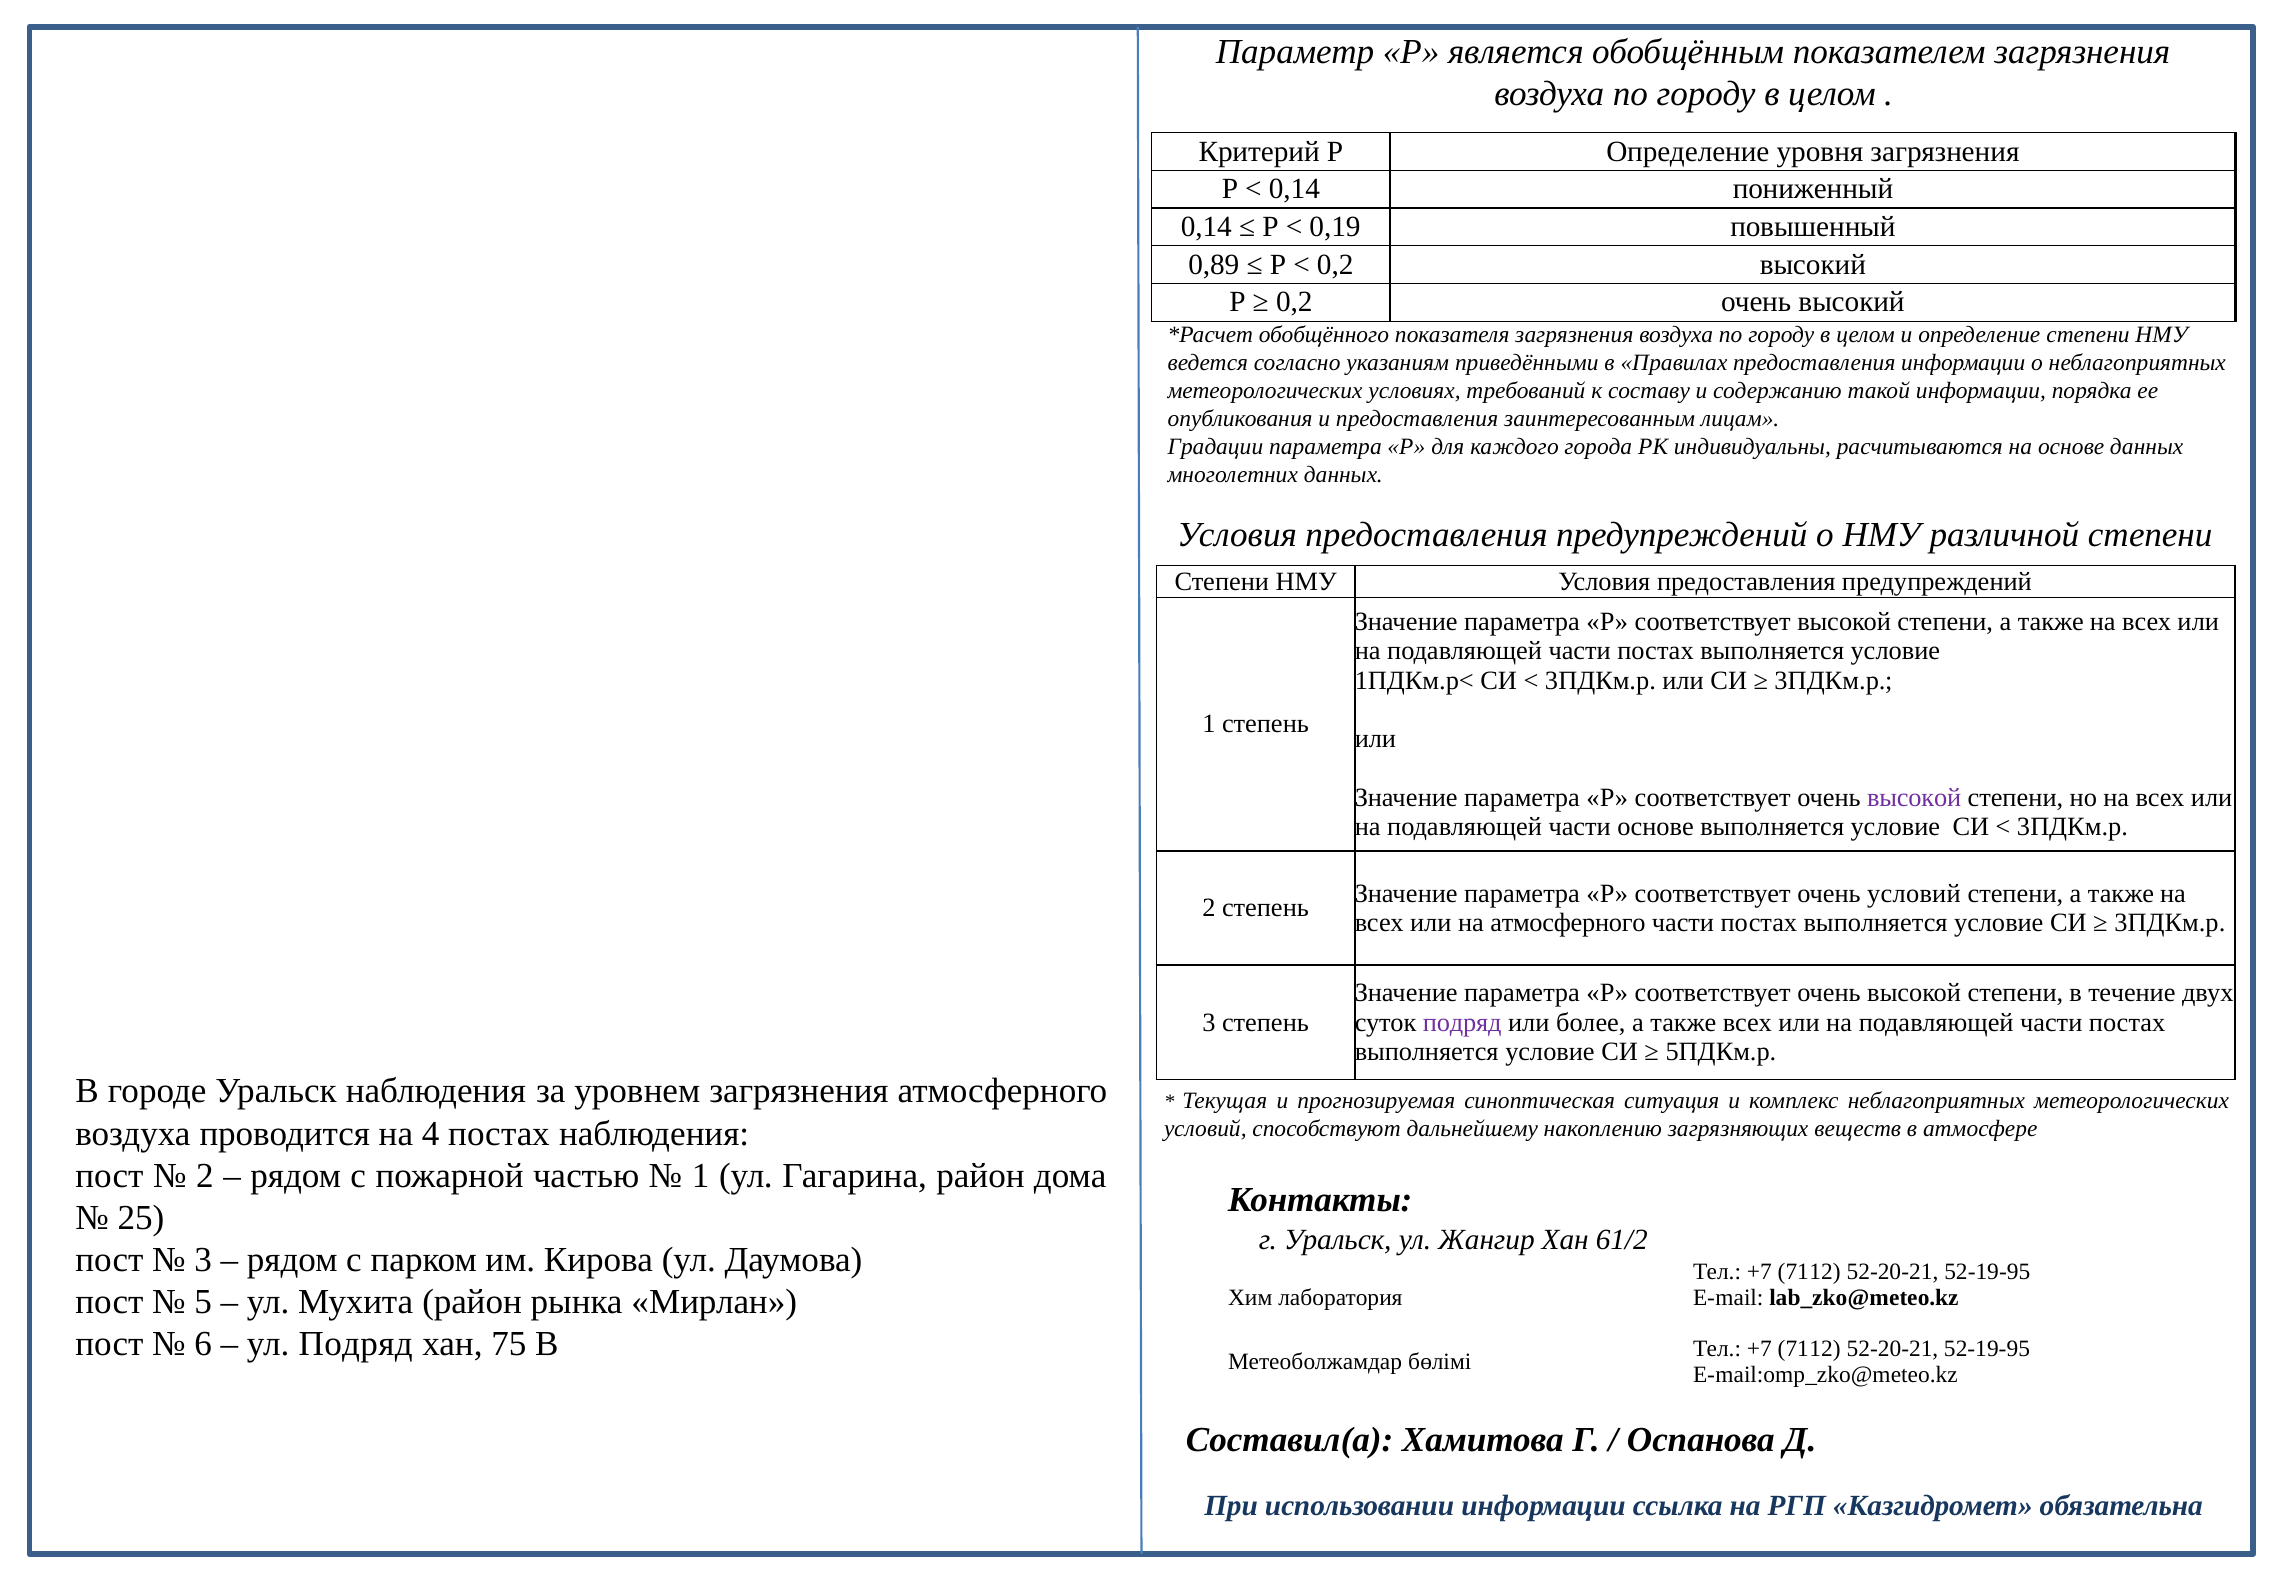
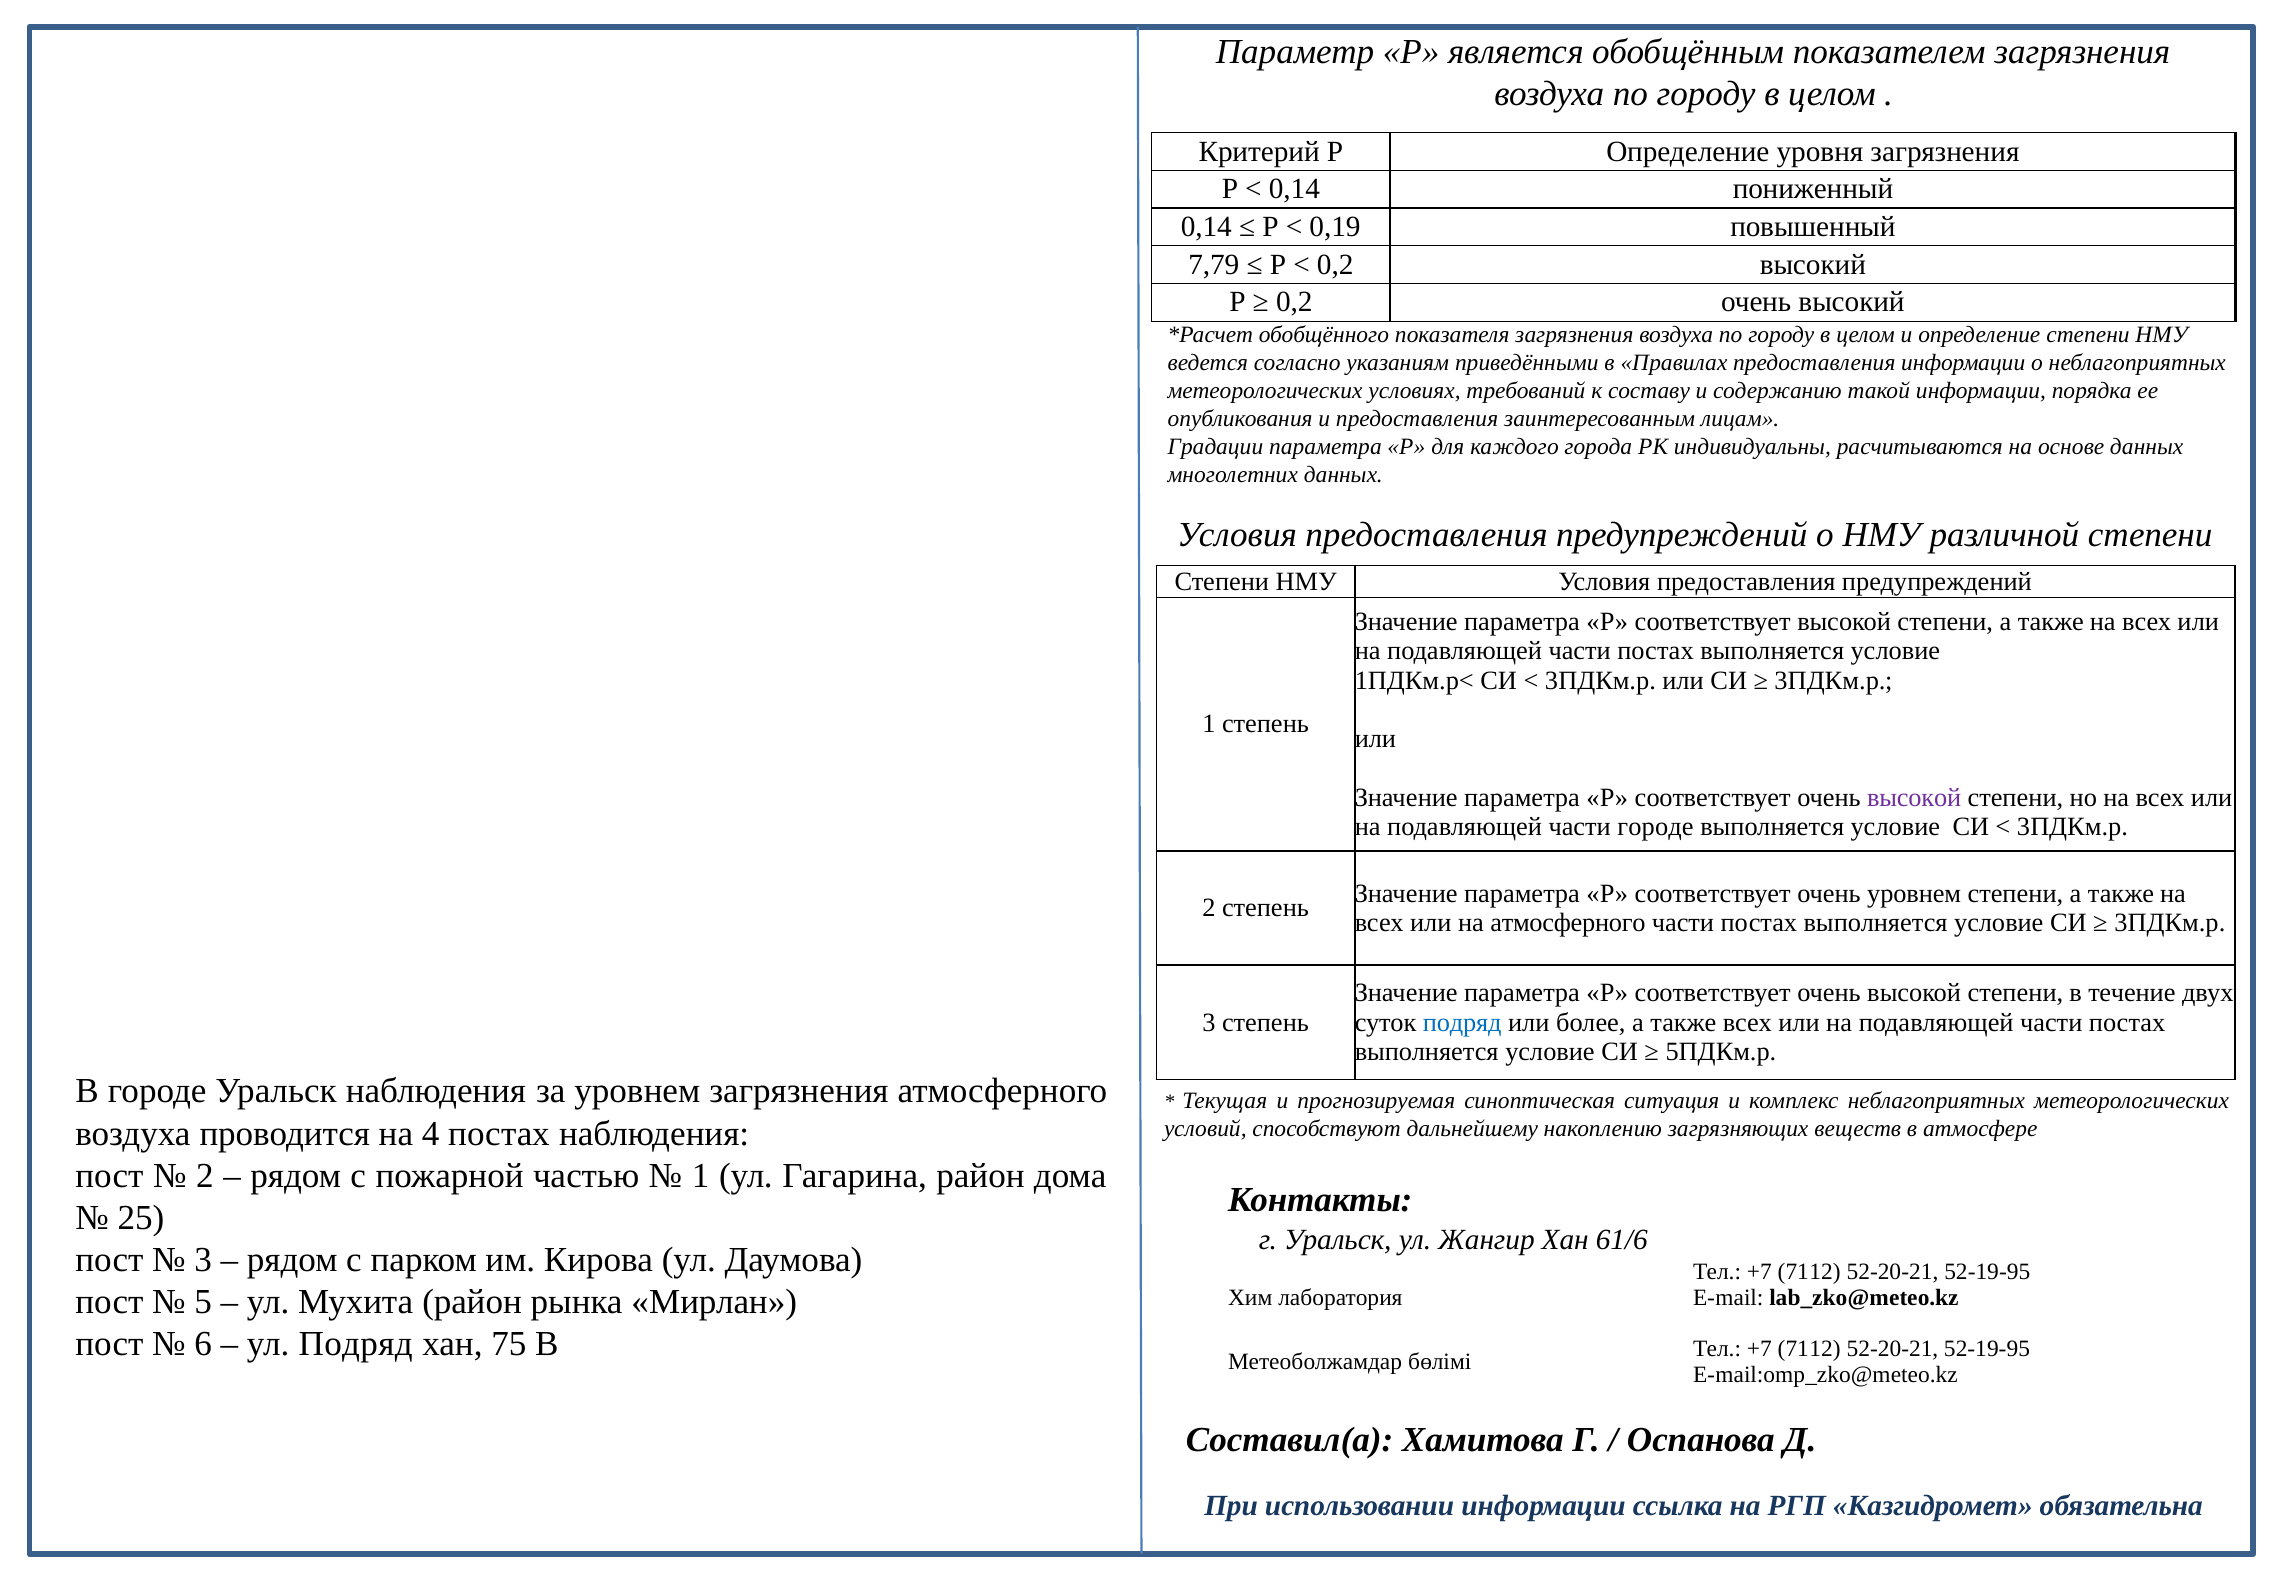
0,89: 0,89 -> 7,79
части основе: основе -> городе
очень условий: условий -> уровнем
подряд at (1462, 1022) colour: purple -> blue
61/2: 61/2 -> 61/6
